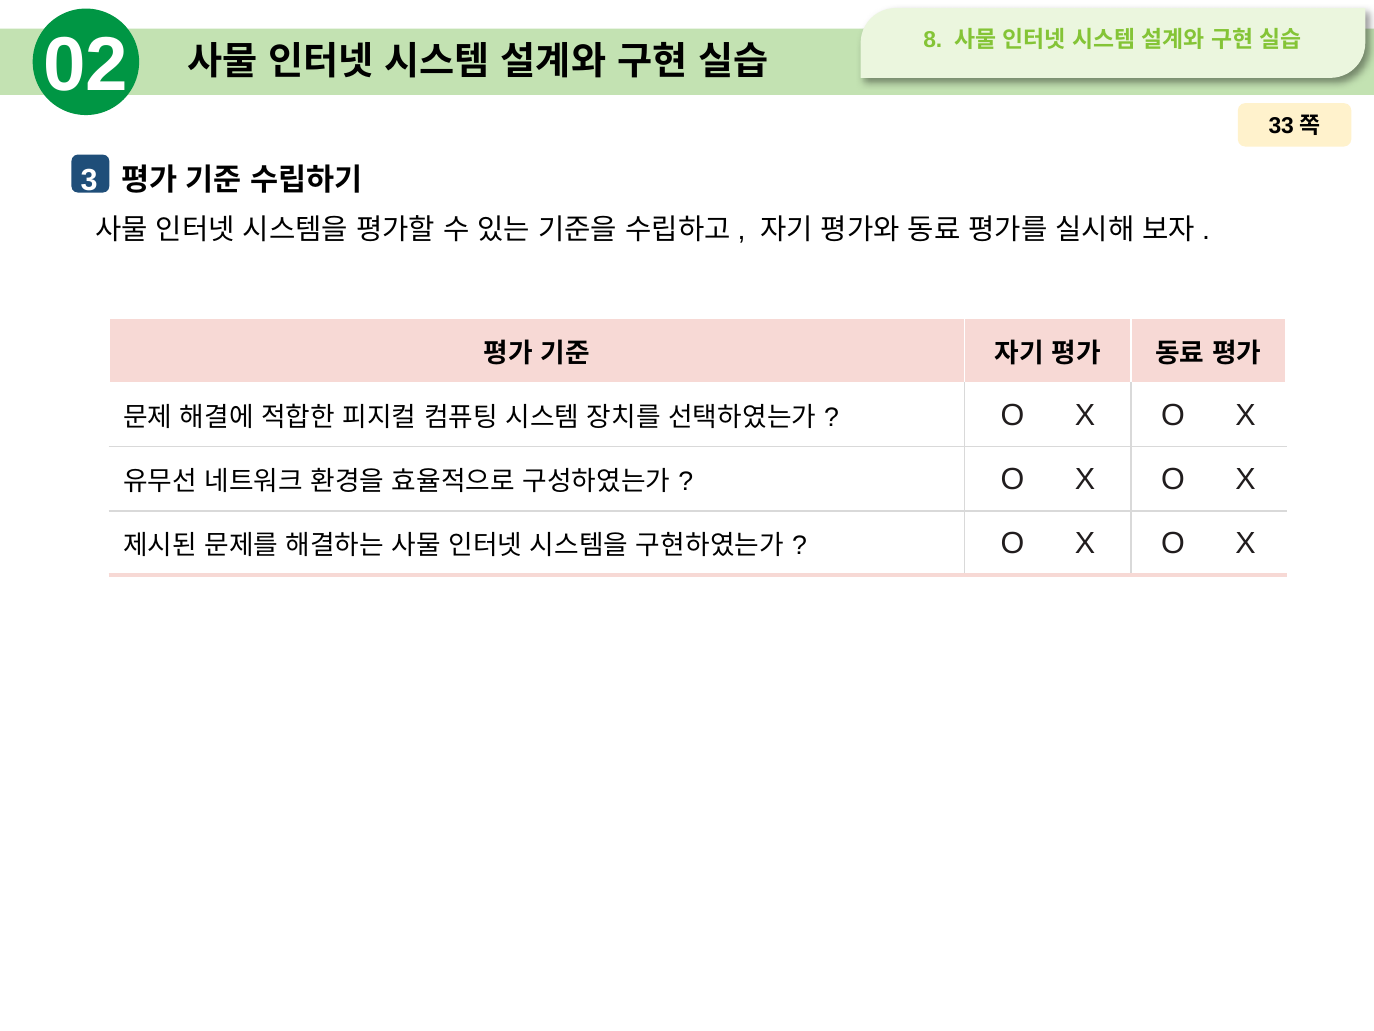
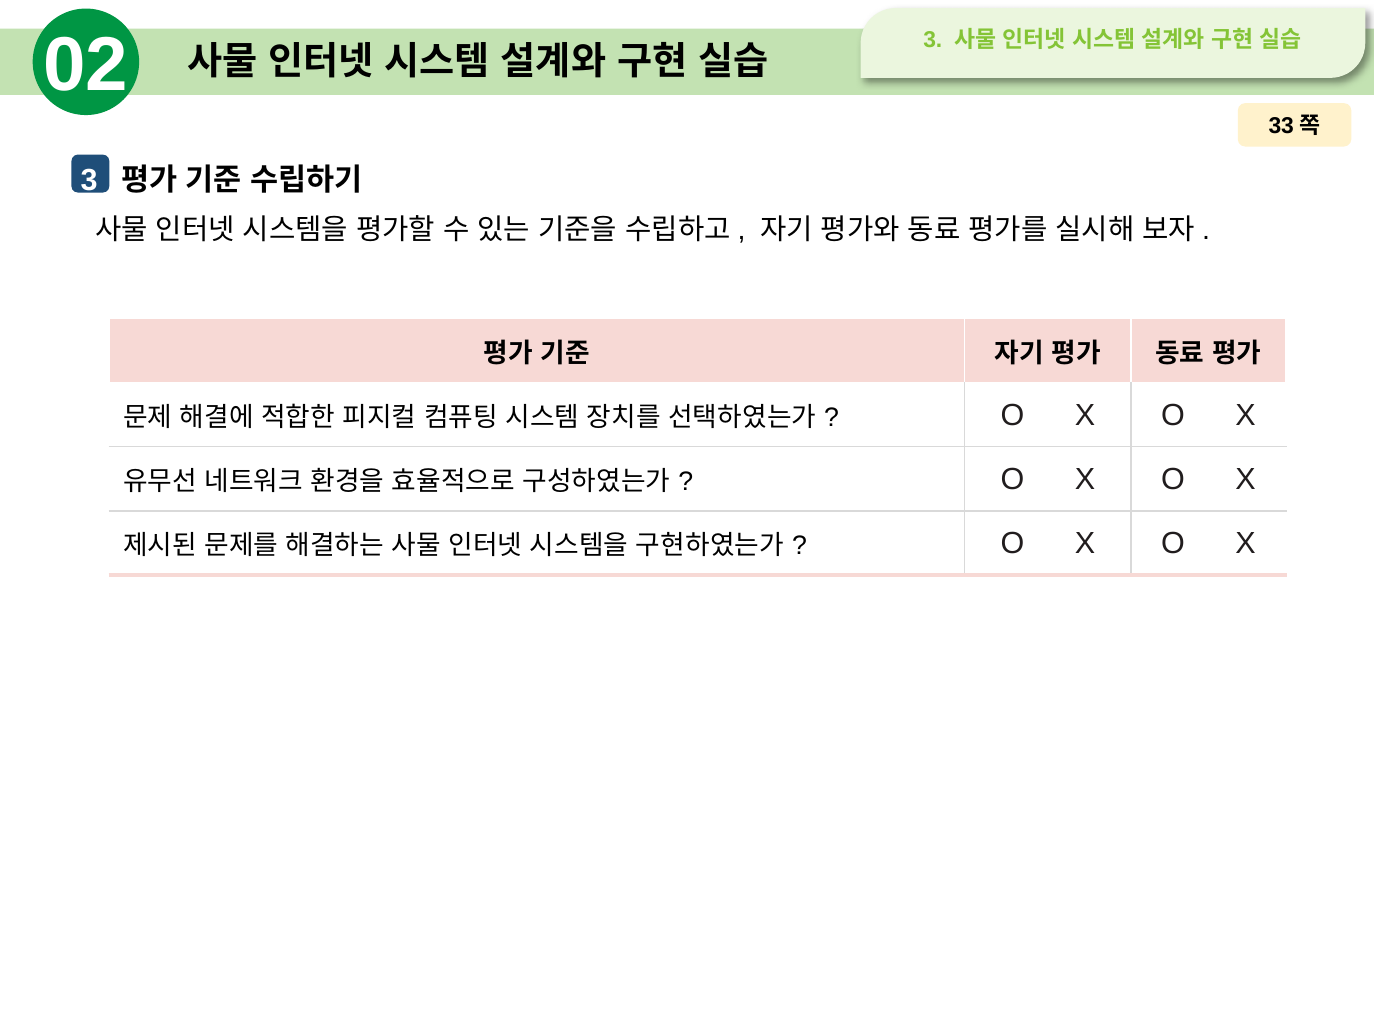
02 8: 8 -> 3
